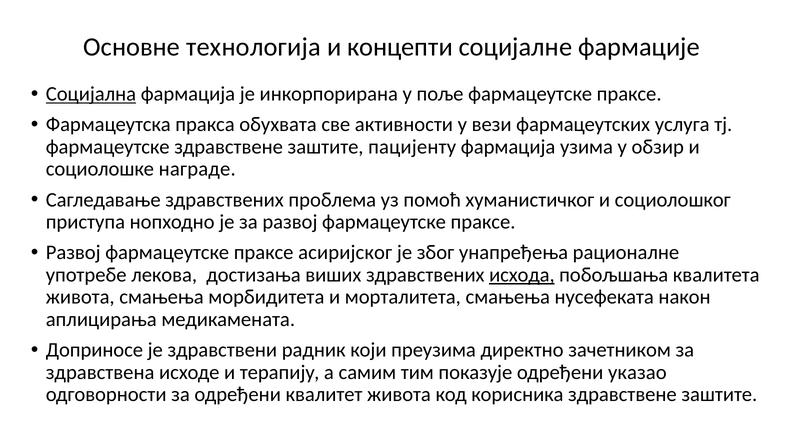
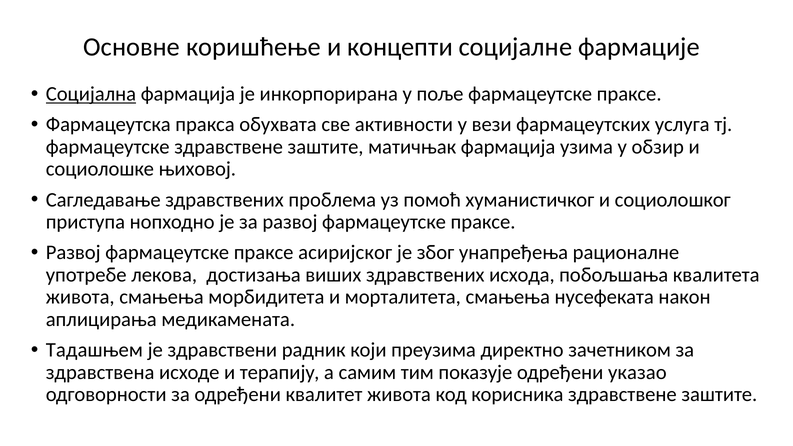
технологија: технологија -> коришћење
пацијенту: пацијенту -> матичњак
награде: награде -> њиховој
исхода underline: present -> none
Доприносе: Доприносе -> Тадашњем
